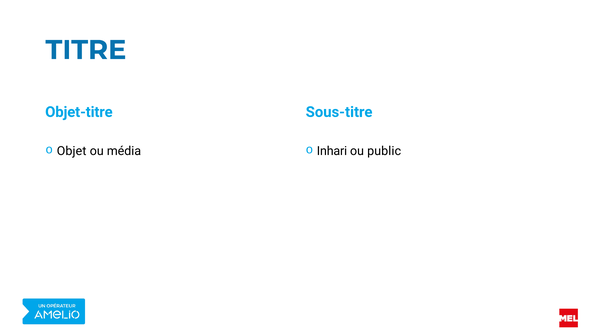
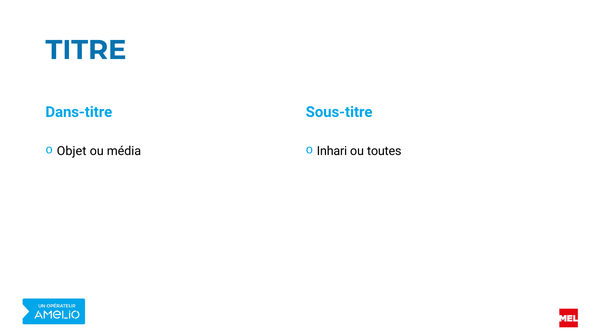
Objet-titre: Objet-titre -> Dans-titre
public: public -> toutes
